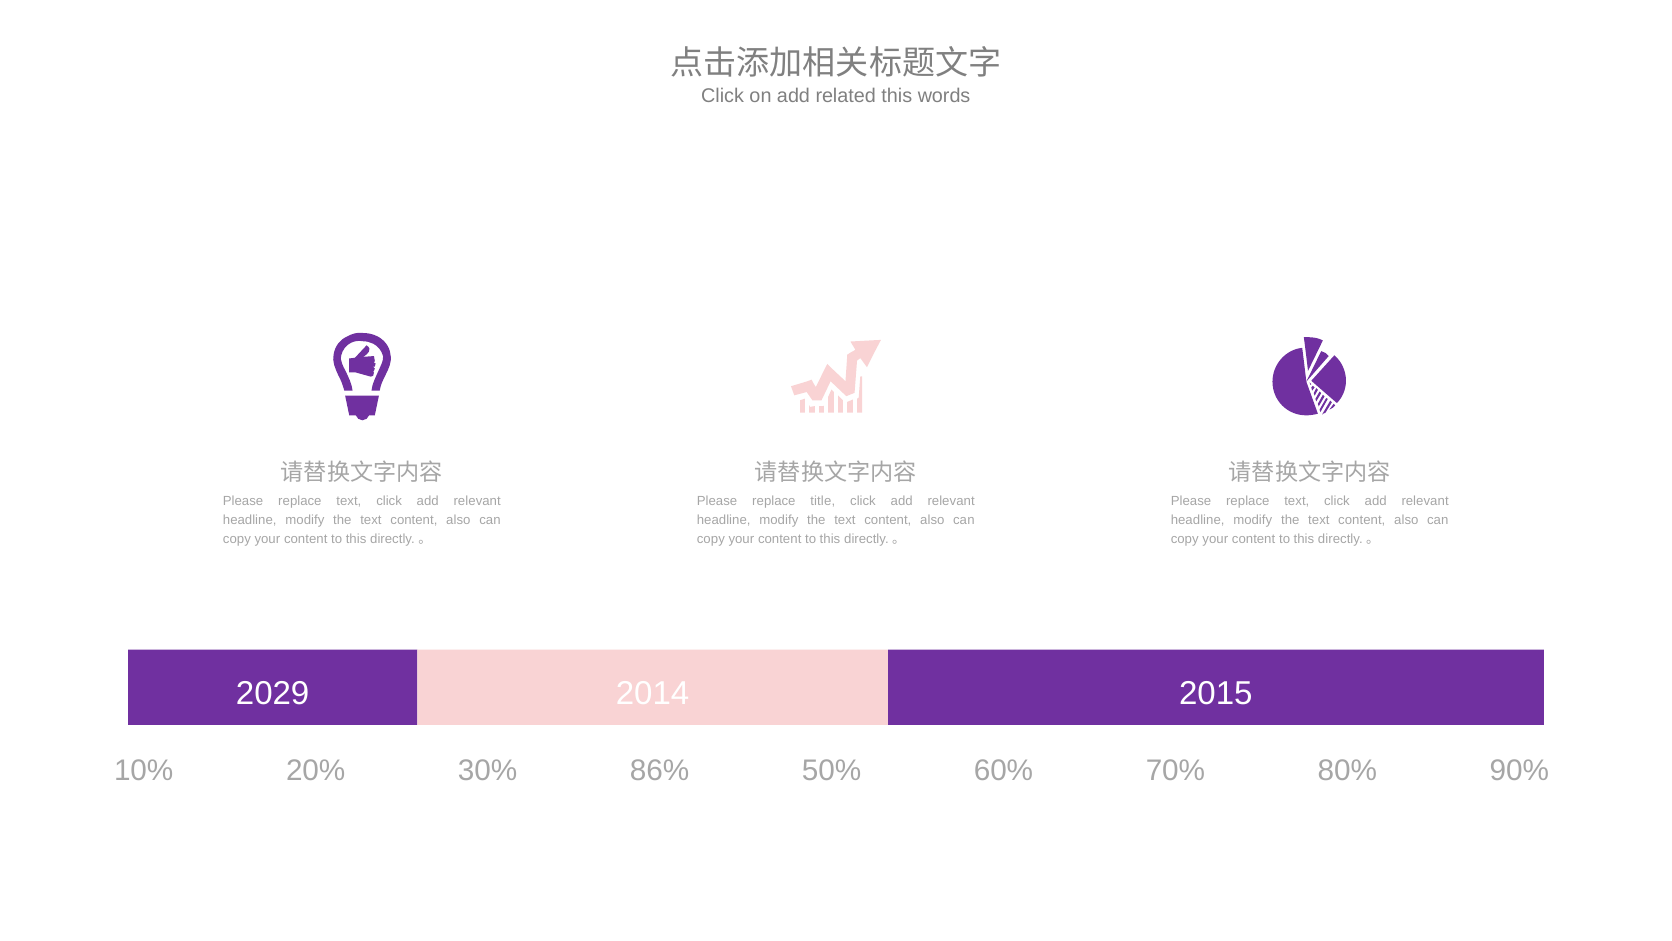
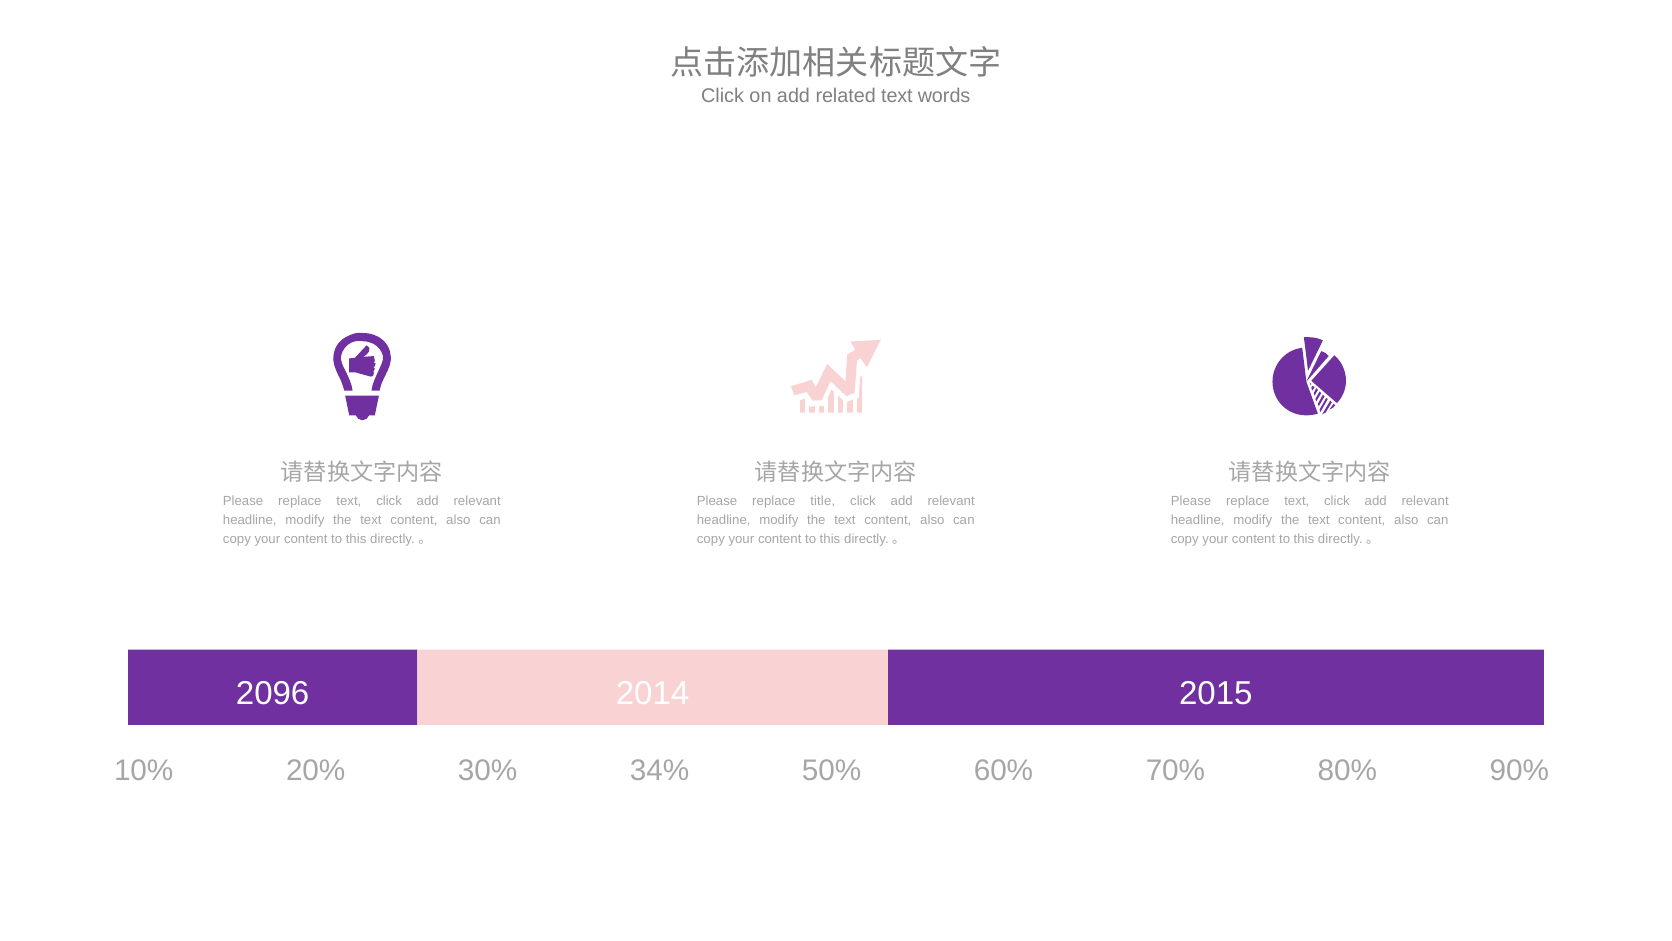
related this: this -> text
2029: 2029 -> 2096
86%: 86% -> 34%
